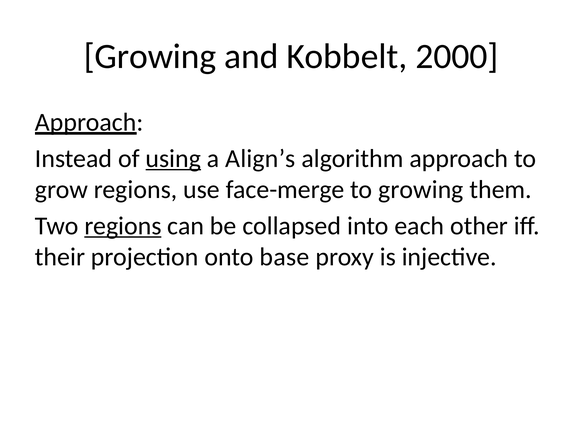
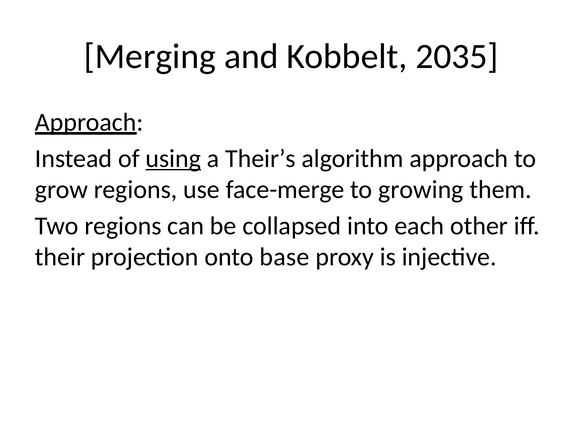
Growing at (150, 56): Growing -> Merging
2000: 2000 -> 2035
Align’s: Align’s -> Their’s
regions at (123, 226) underline: present -> none
